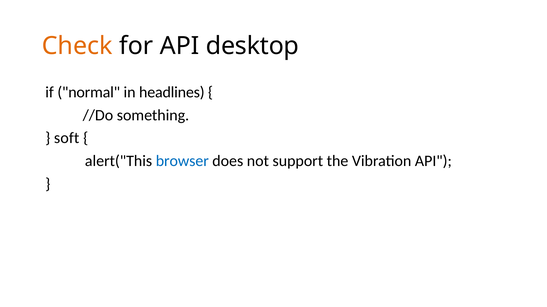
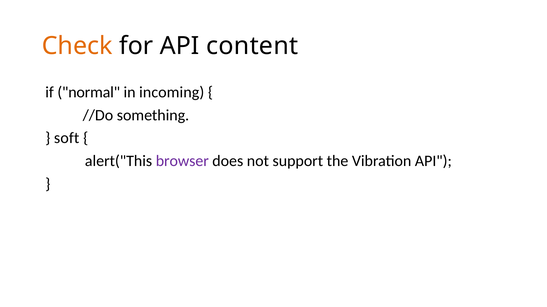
desktop: desktop -> content
headlines: headlines -> incoming
browser colour: blue -> purple
